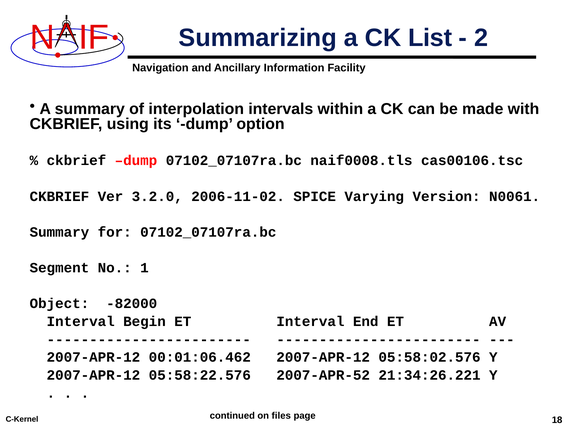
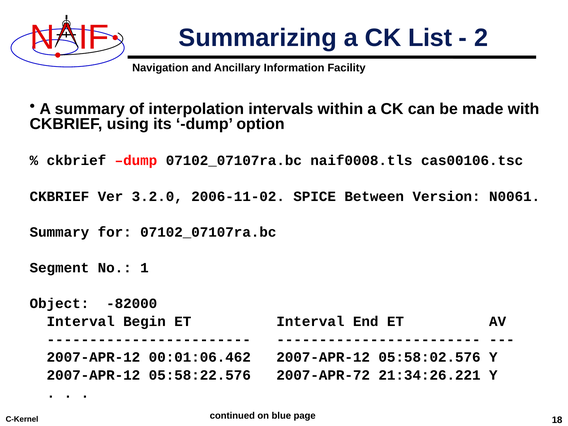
Varying: Varying -> Between
2007-APR-52: 2007-APR-52 -> 2007-APR-72
files: files -> blue
